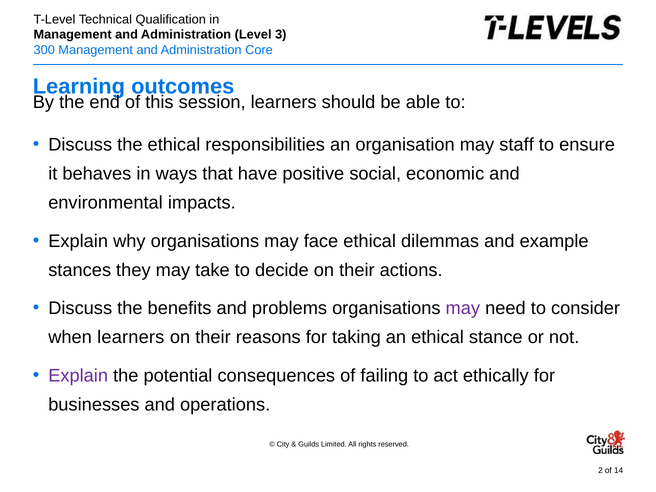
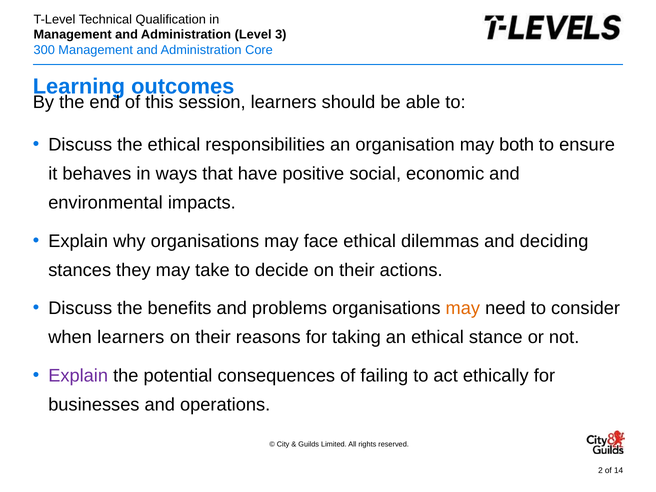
staff: staff -> both
example: example -> deciding
may at (463, 308) colour: purple -> orange
